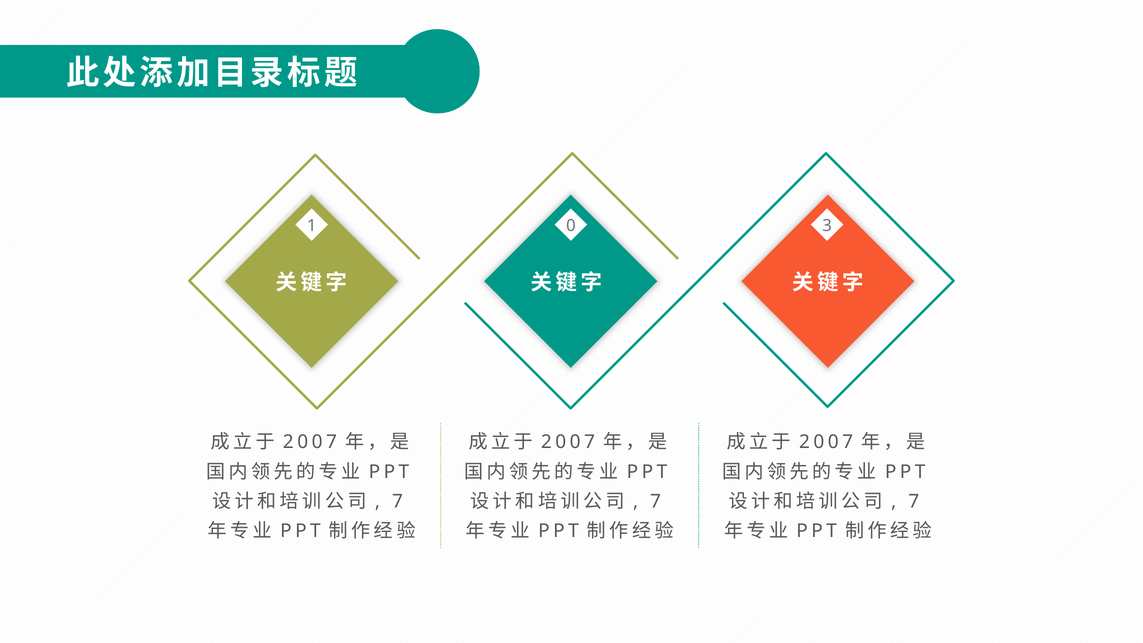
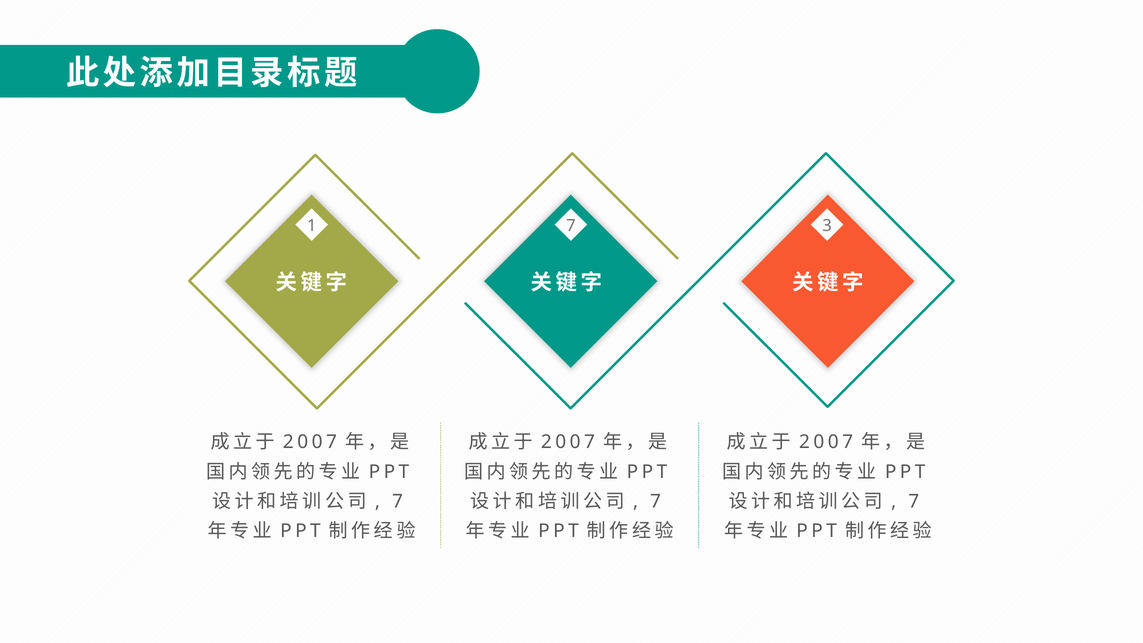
1 0: 0 -> 7
